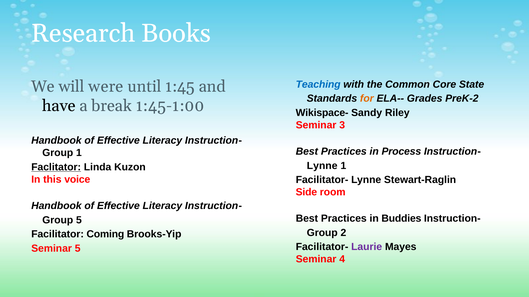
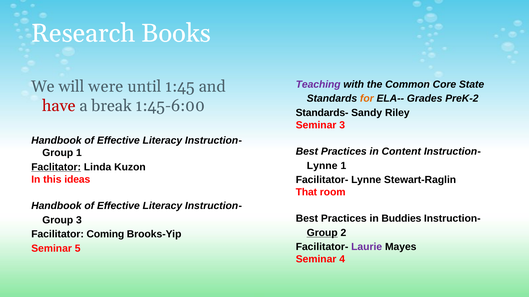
Teaching colour: blue -> purple
have colour: black -> red
1:45-1:00: 1:45-1:00 -> 1:45-6:00
Wikispace-: Wikispace- -> Standards-
Process: Process -> Content
voice: voice -> ideas
Side: Side -> That
Group 5: 5 -> 3
Group at (322, 233) underline: none -> present
